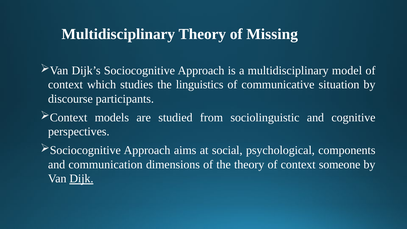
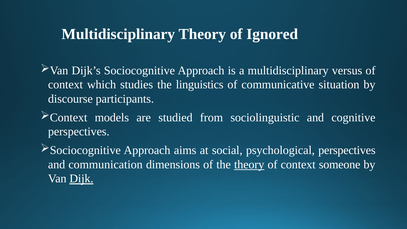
Missing: Missing -> Ignored
model: model -> versus
psychological components: components -> perspectives
theory at (249, 164) underline: none -> present
